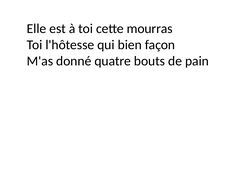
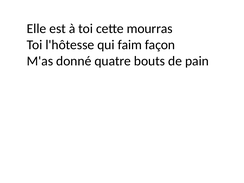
bien: bien -> faim
